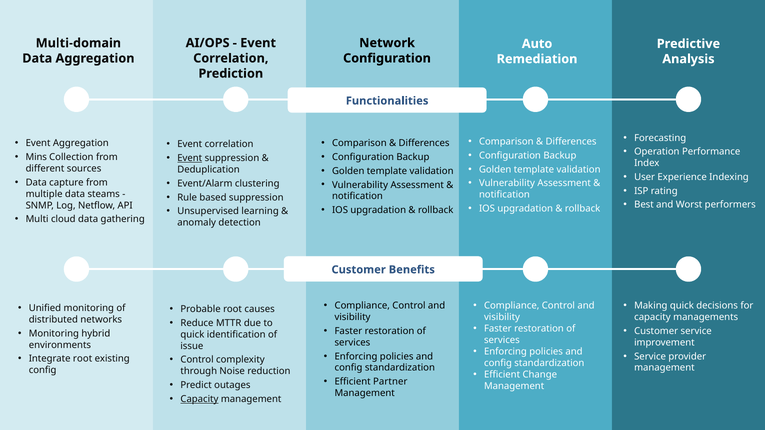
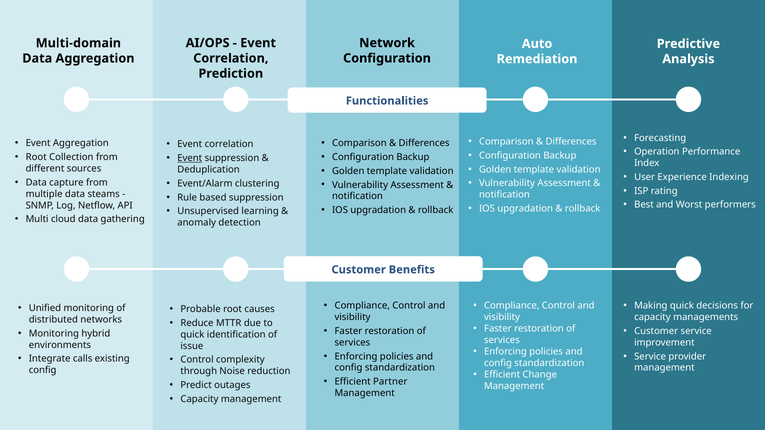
Mins at (36, 157): Mins -> Root
Integrate root: root -> calls
Capacity at (199, 399) underline: present -> none
